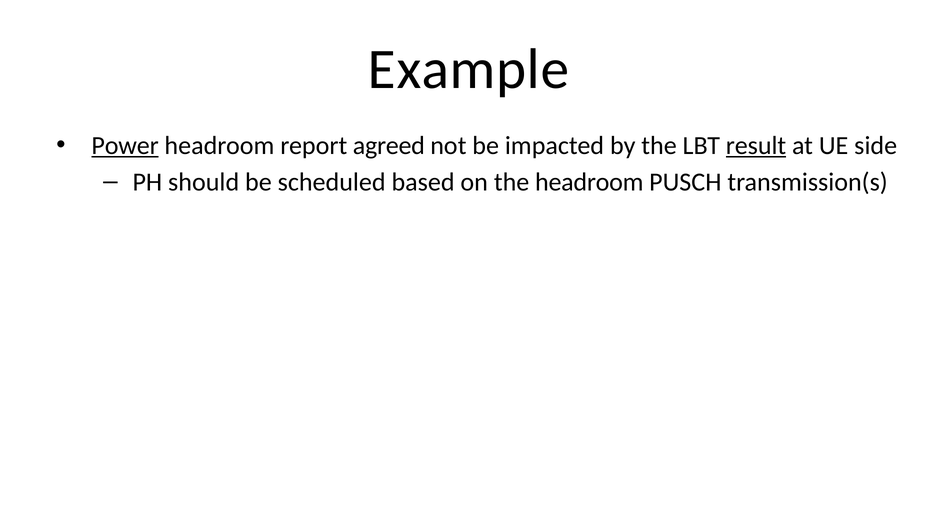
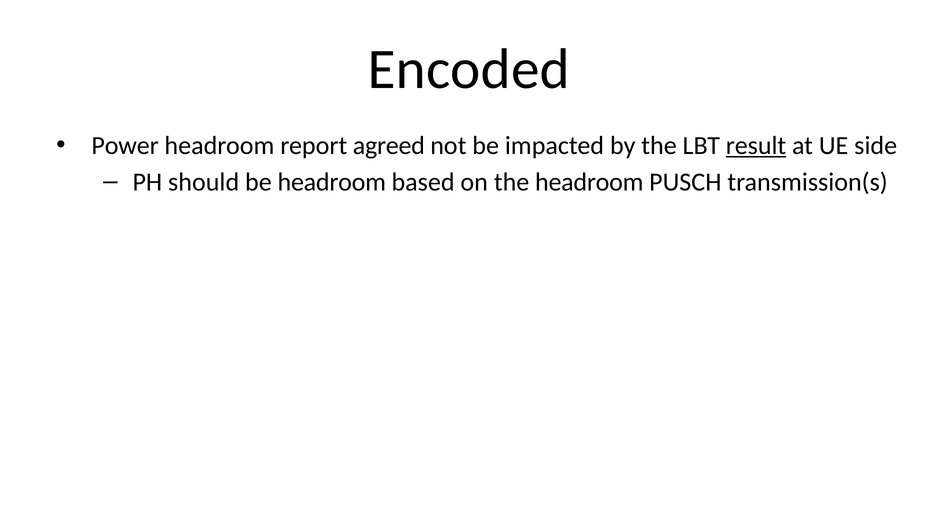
Example: Example -> Encoded
Power underline: present -> none
be scheduled: scheduled -> headroom
